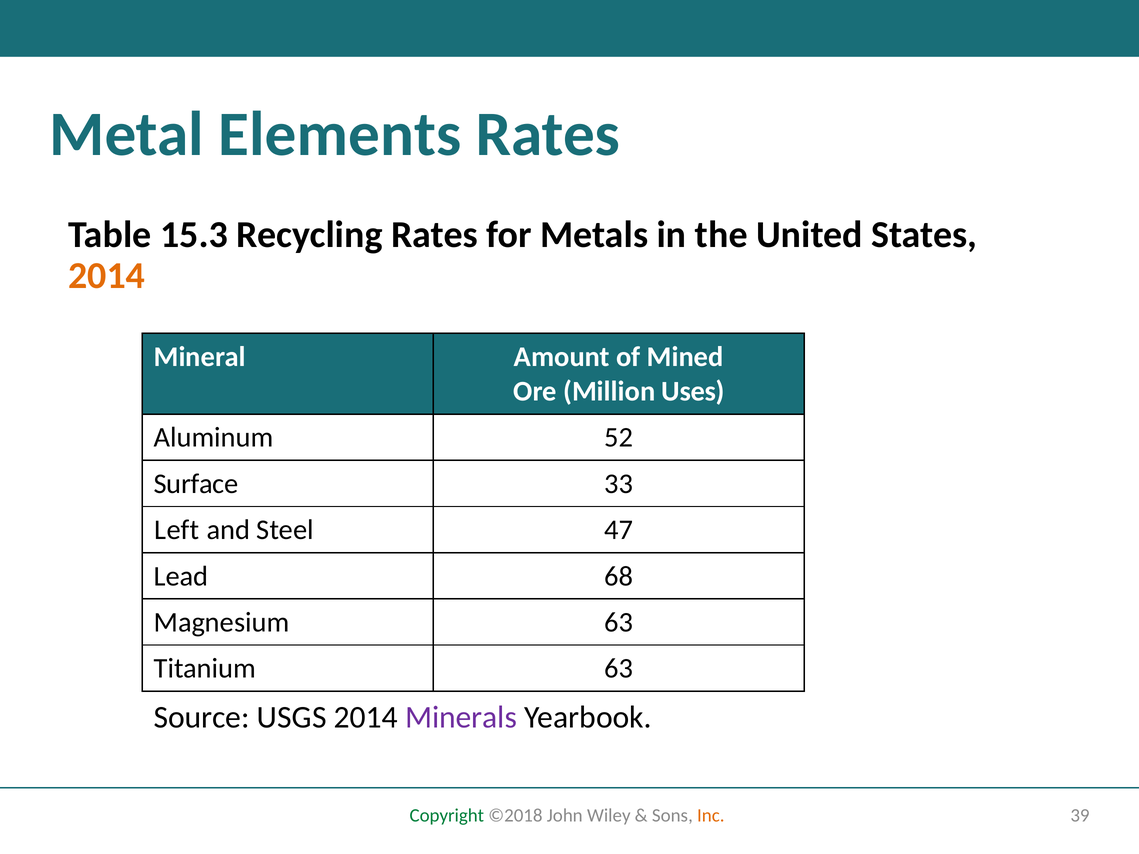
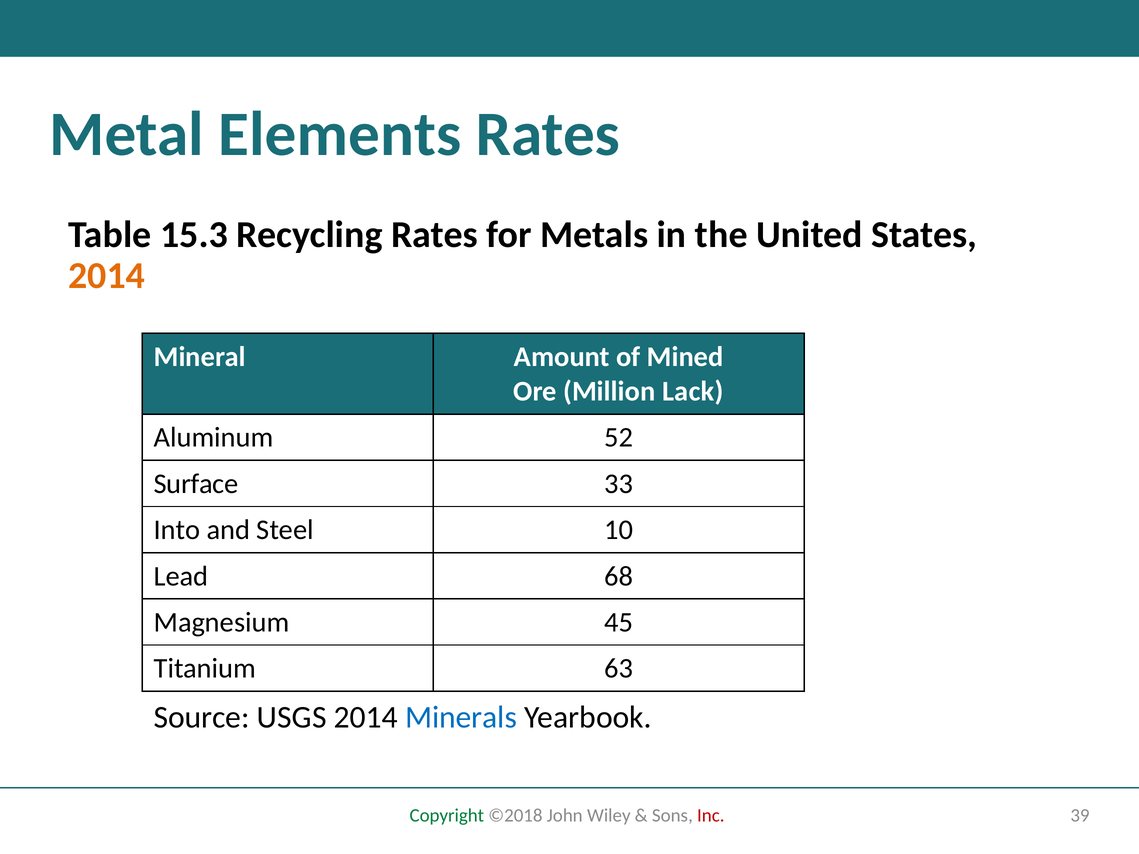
Uses: Uses -> Lack
Left: Left -> Into
47: 47 -> 10
Magnesium 63: 63 -> 45
Minerals colour: purple -> blue
Inc colour: orange -> red
